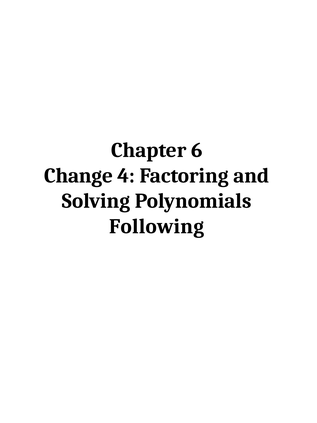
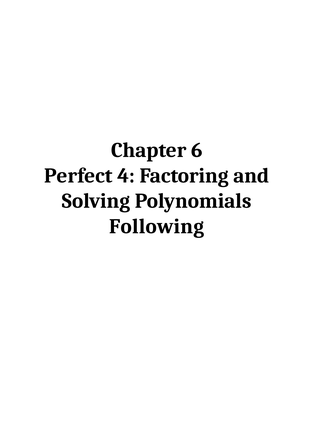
Change: Change -> Perfect
